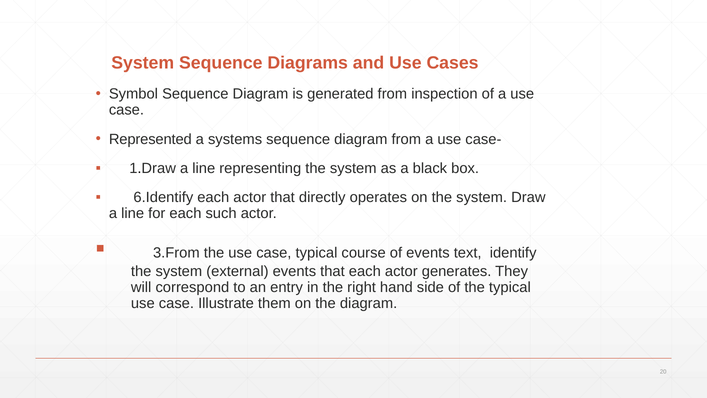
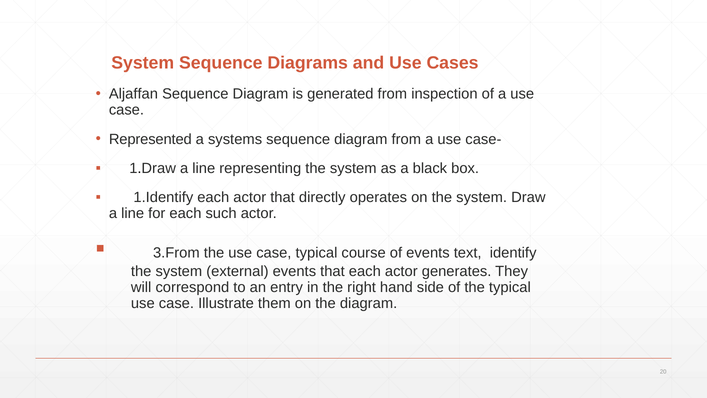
Symbol: Symbol -> Aljaffan
6.Identify: 6.Identify -> 1.Identify
